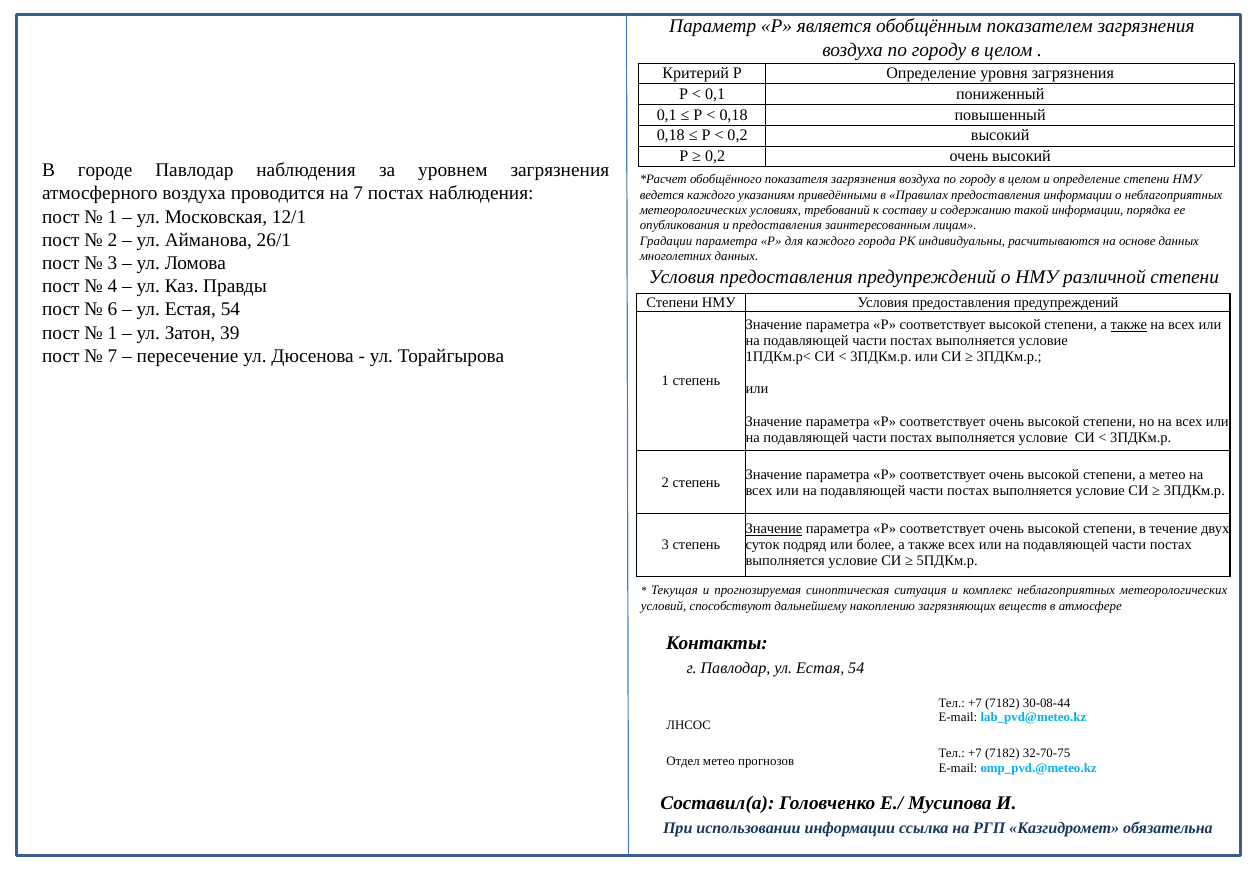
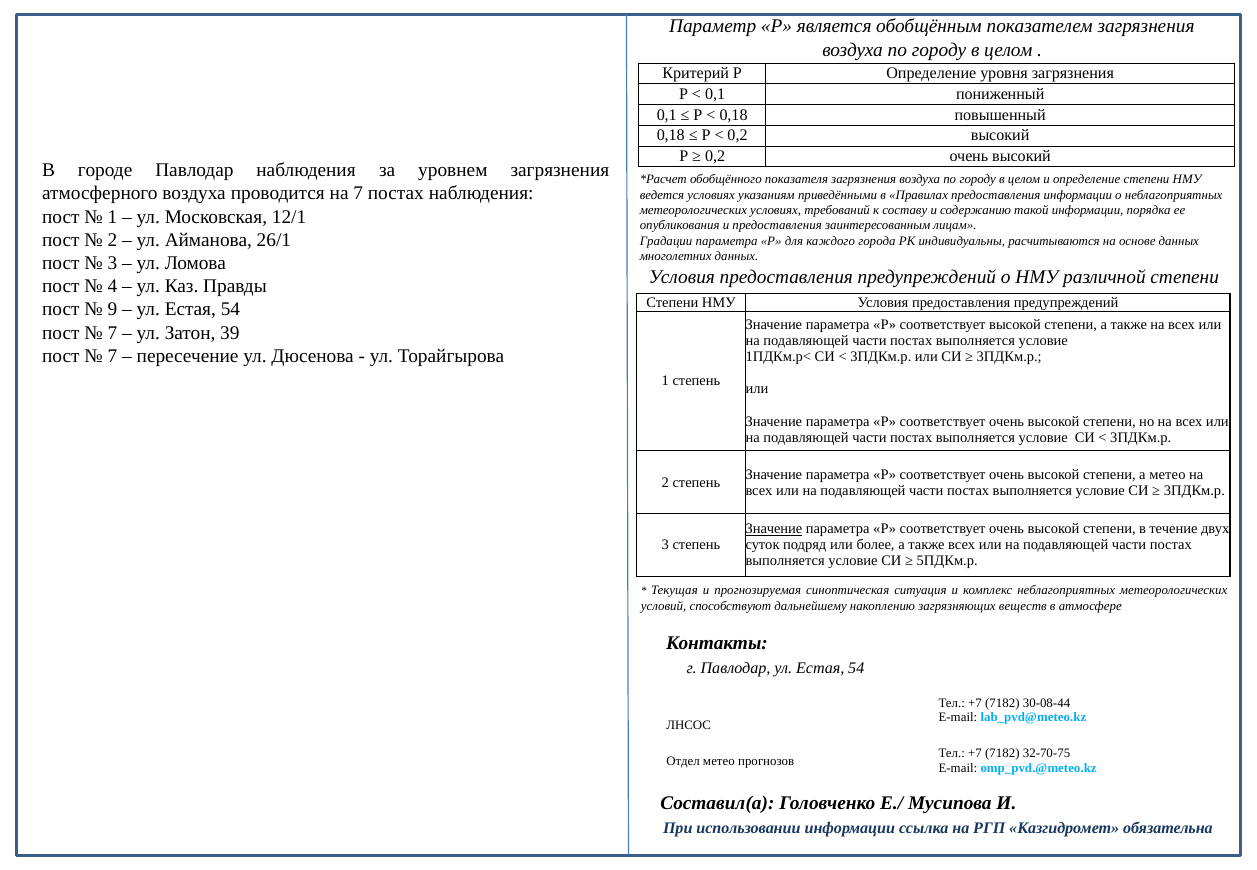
ведется каждого: каждого -> условиях
6: 6 -> 9
также at (1129, 325) underline: present -> none
1 at (112, 333): 1 -> 7
